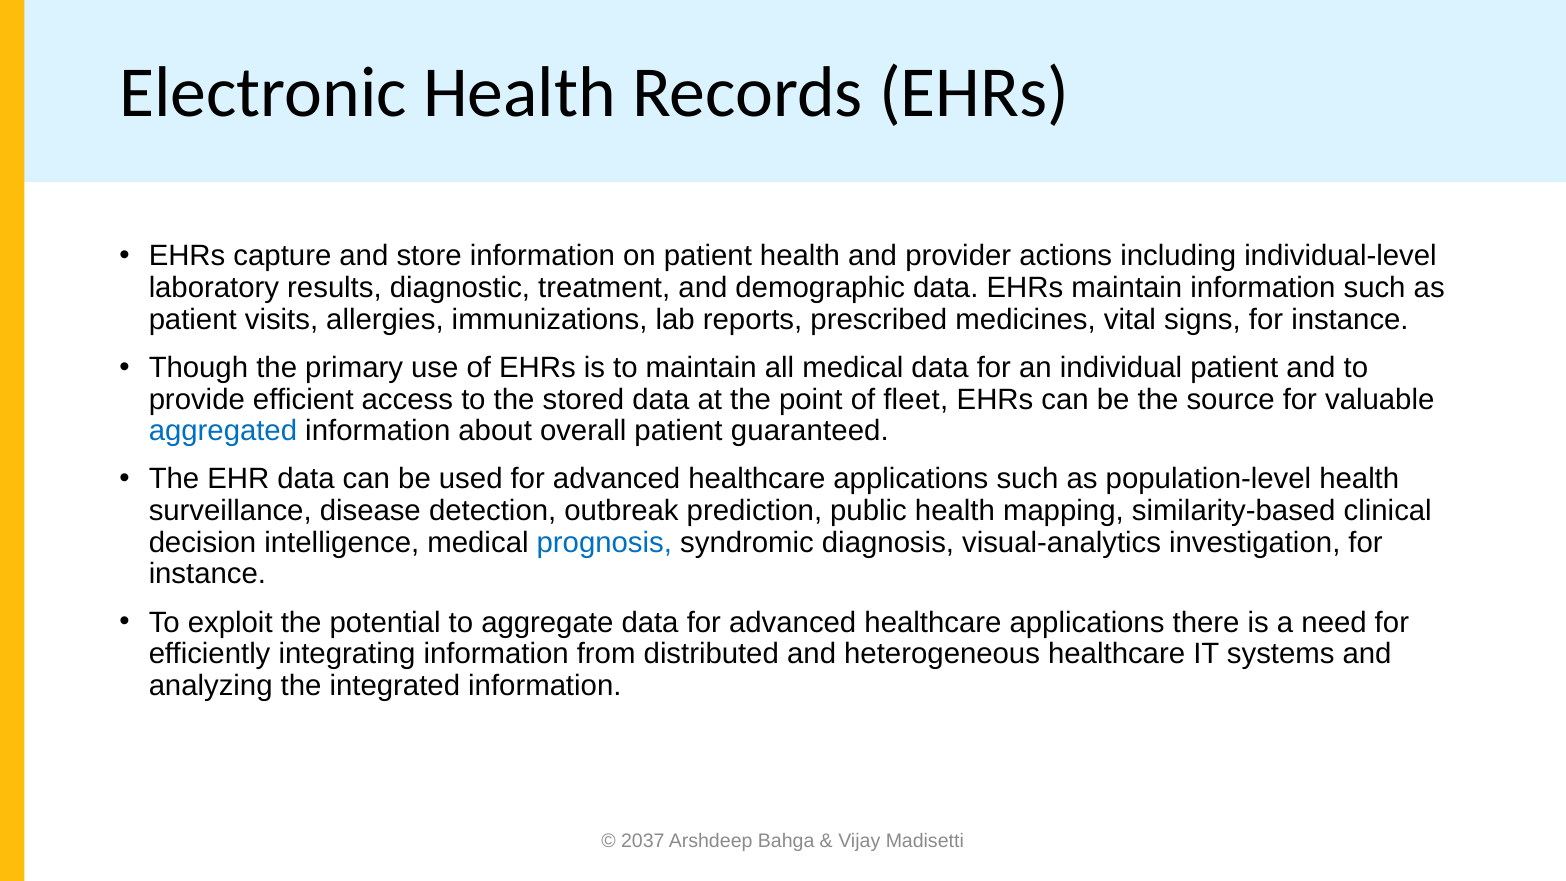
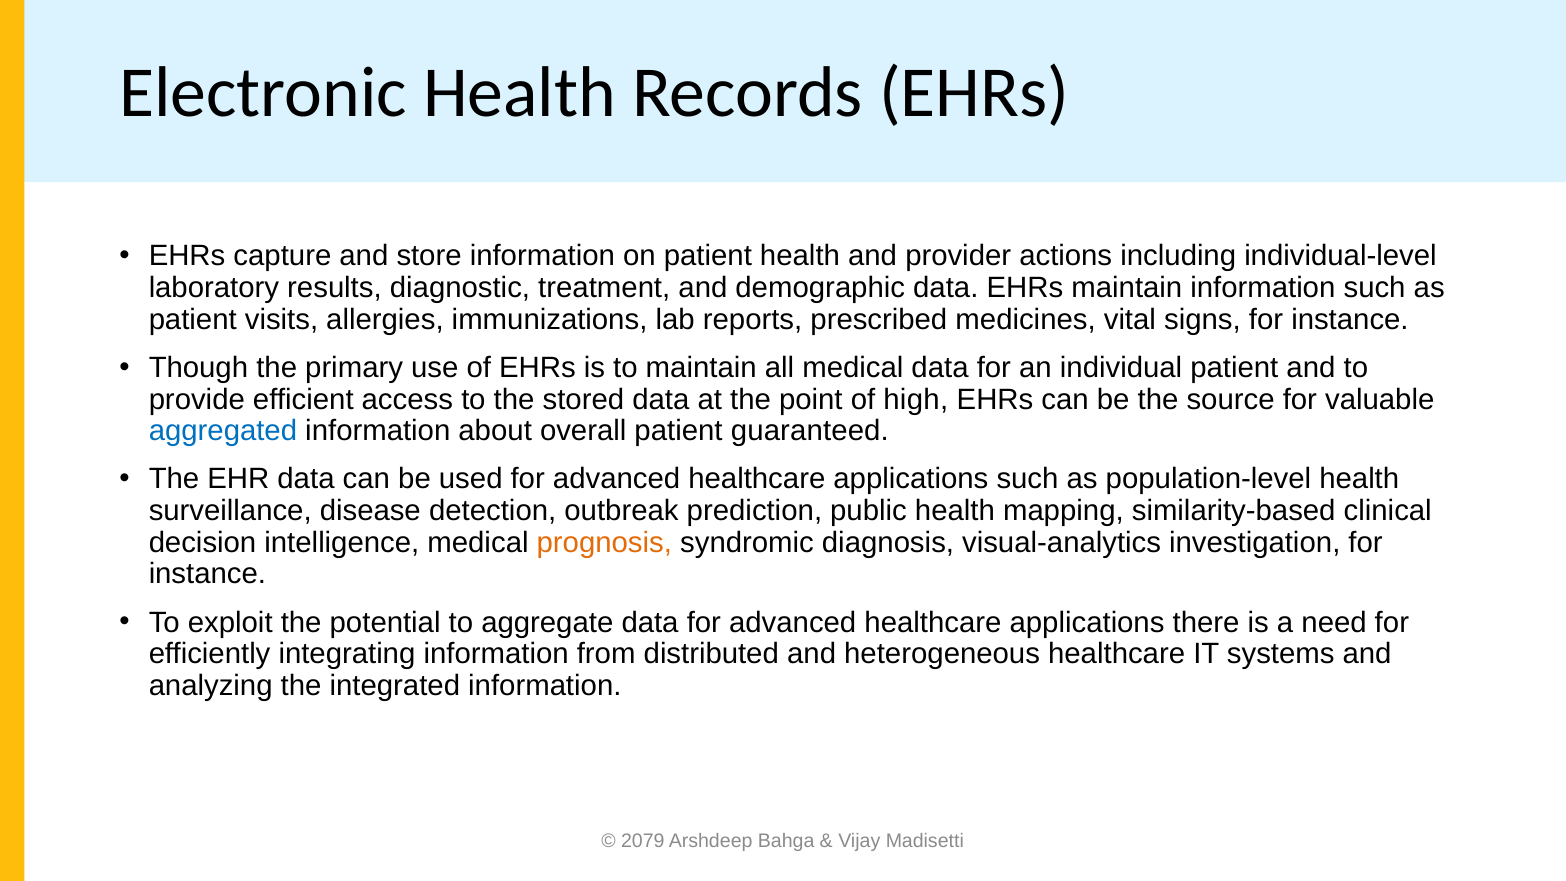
fleet: fleet -> high
prognosis colour: blue -> orange
2037: 2037 -> 2079
